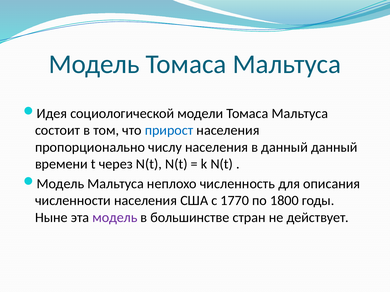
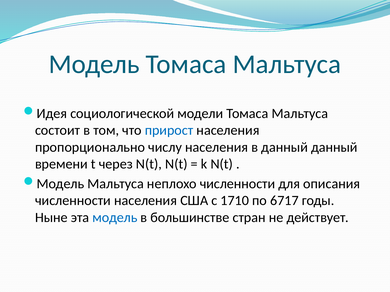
неплохо численность: численность -> численности
1770: 1770 -> 1710
1800: 1800 -> 6717
модель at (115, 218) colour: purple -> blue
